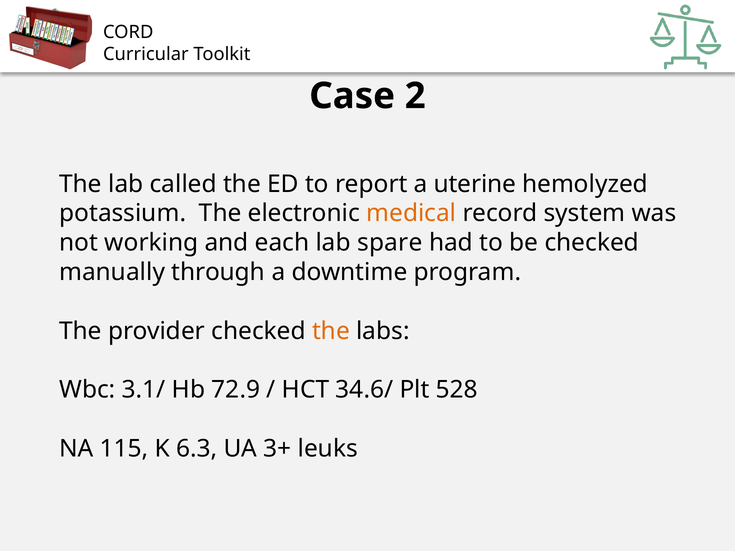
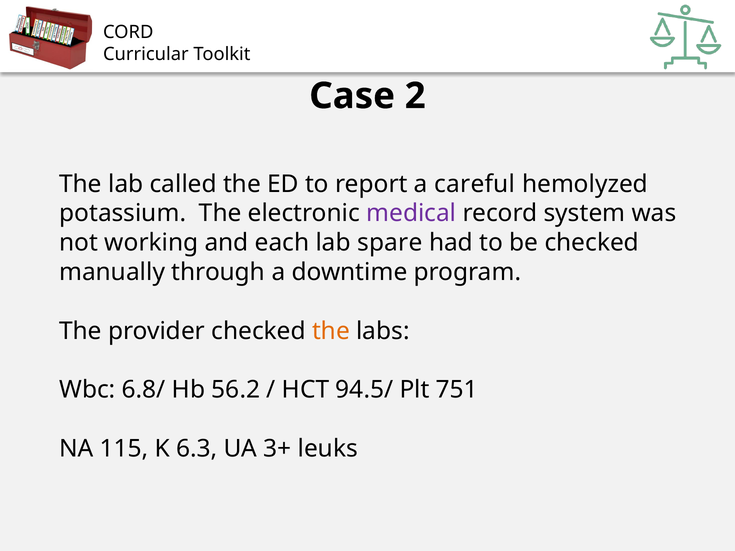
uterine: uterine -> careful
medical colour: orange -> purple
3.1/: 3.1/ -> 6.8/
72.9: 72.9 -> 56.2
34.6/: 34.6/ -> 94.5/
528: 528 -> 751
